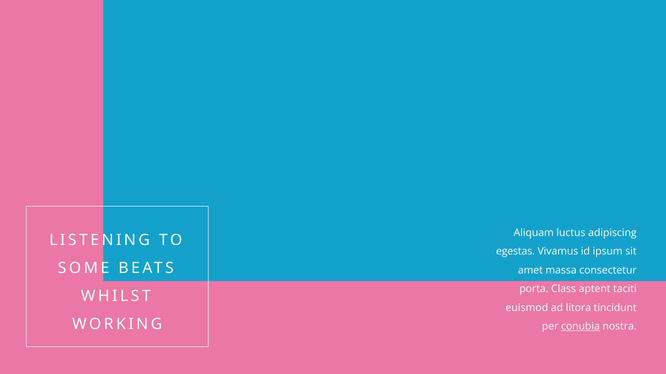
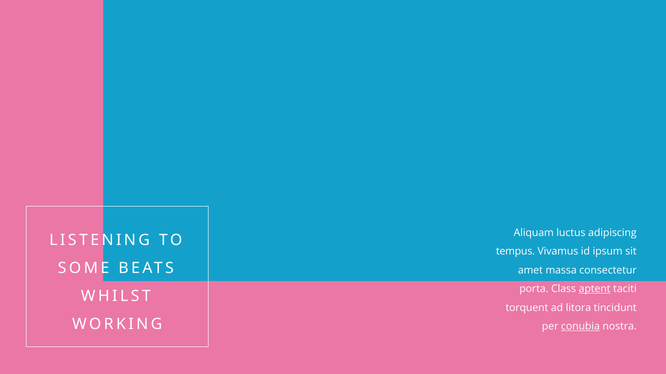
egestas: egestas -> tempus
aptent underline: none -> present
euismod: euismod -> torquent
